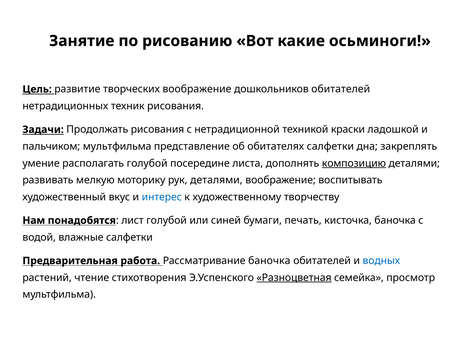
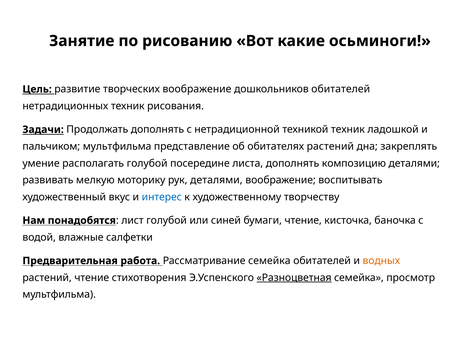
Продолжать рисования: рисования -> дополнять
техникой краски: краски -> техник
обитателях салфетки: салфетки -> растений
композицию underline: present -> none
бумаги печать: печать -> чтение
Рассматривание баночка: баночка -> семейка
водных colour: blue -> orange
